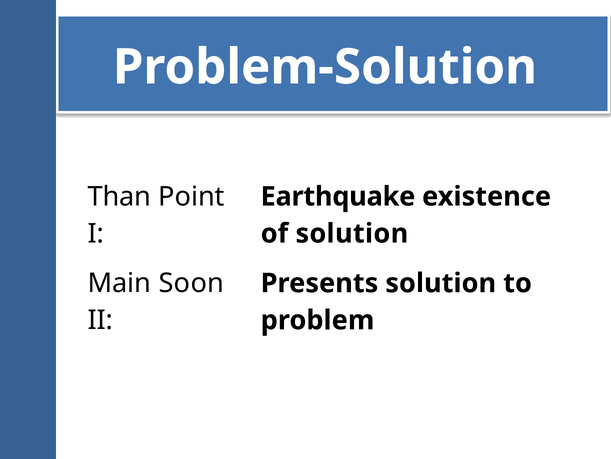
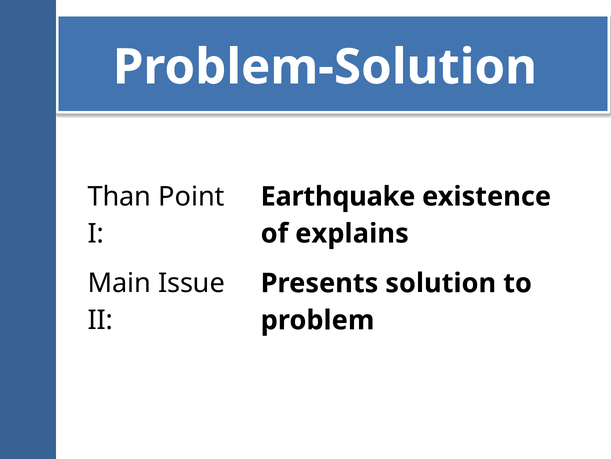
of solution: solution -> explains
Soon: Soon -> Issue
